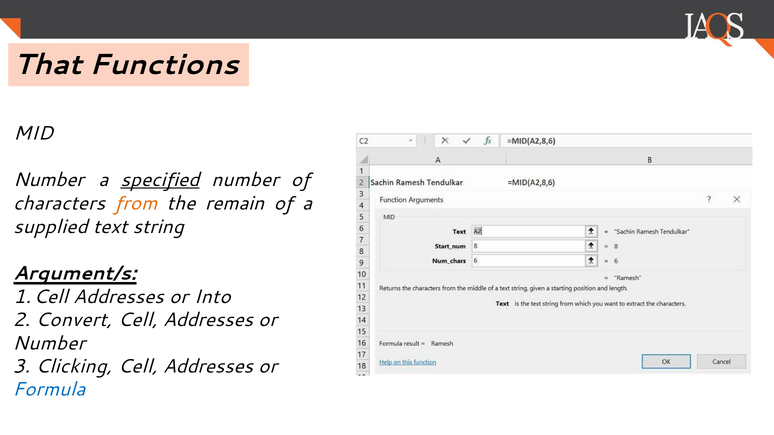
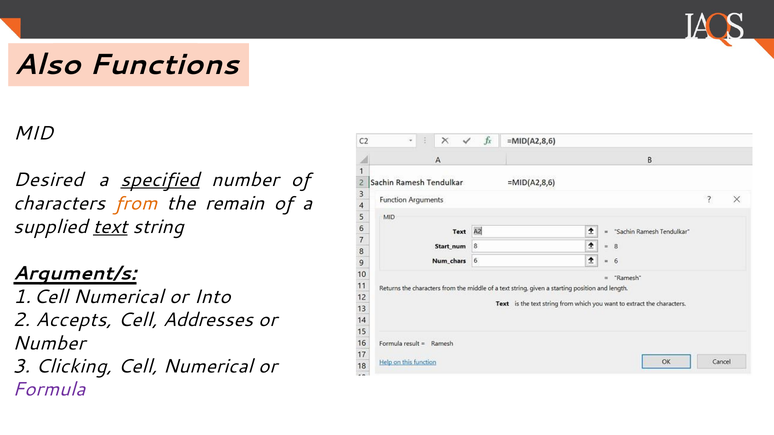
That: That -> Also
Number at (48, 180): Number -> Desired
text underline: none -> present
Addresses at (118, 297): Addresses -> Numerical
Convert: Convert -> Accepts
Addresses at (208, 367): Addresses -> Numerical
Formula colour: blue -> purple
